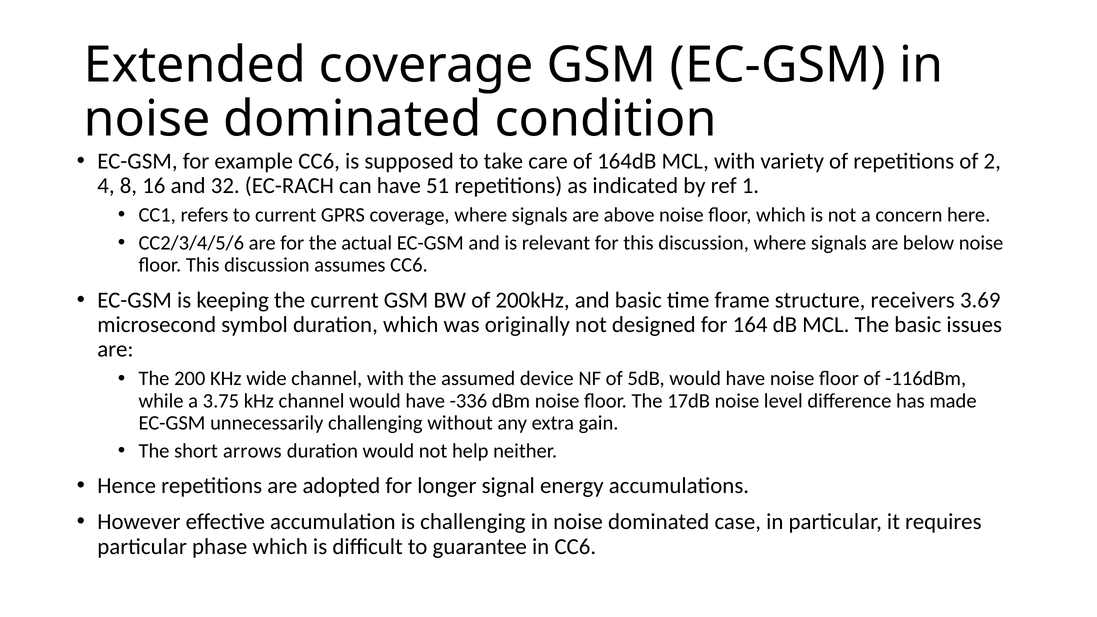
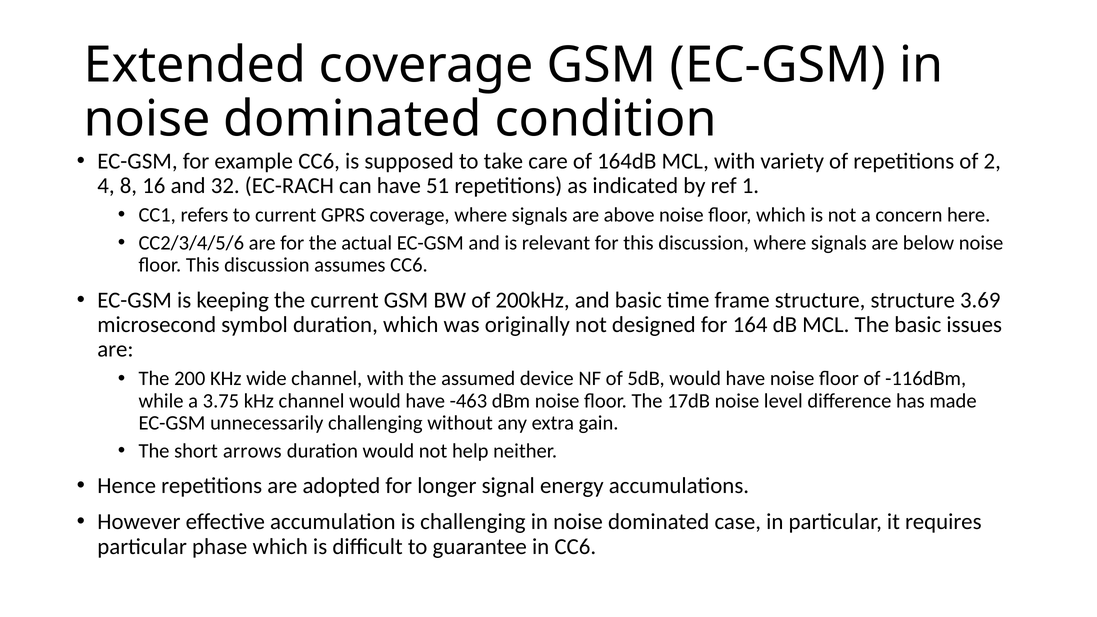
structure receivers: receivers -> structure
-336: -336 -> -463
